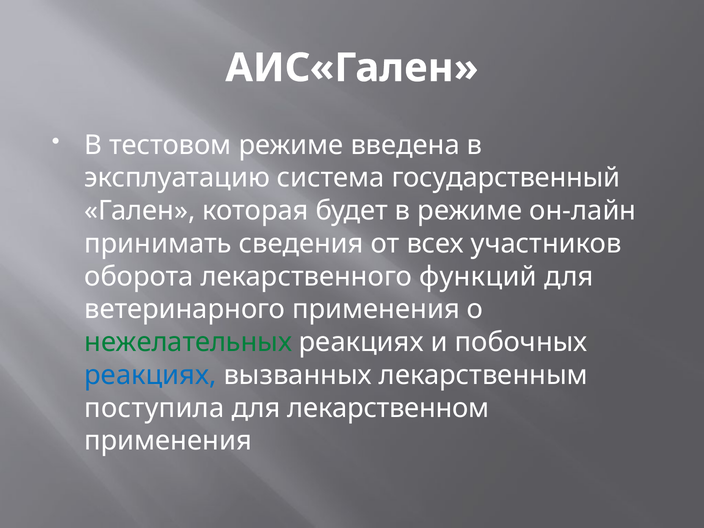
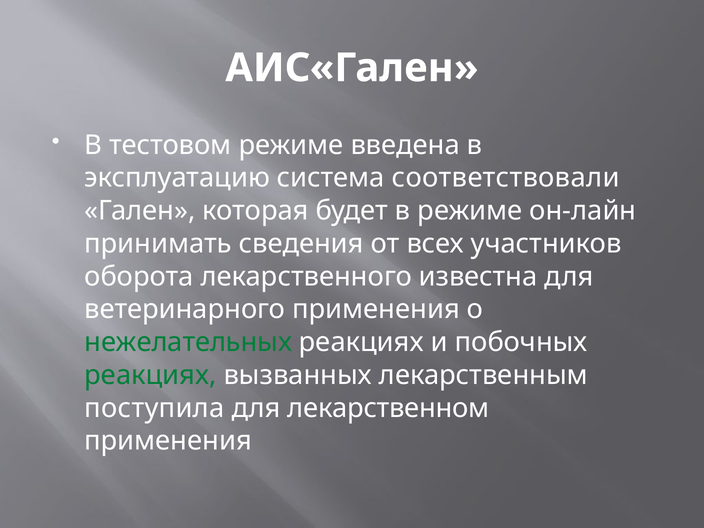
государственный: государственный -> соответствовали
функций: функций -> известна
реакциях at (150, 375) colour: blue -> green
